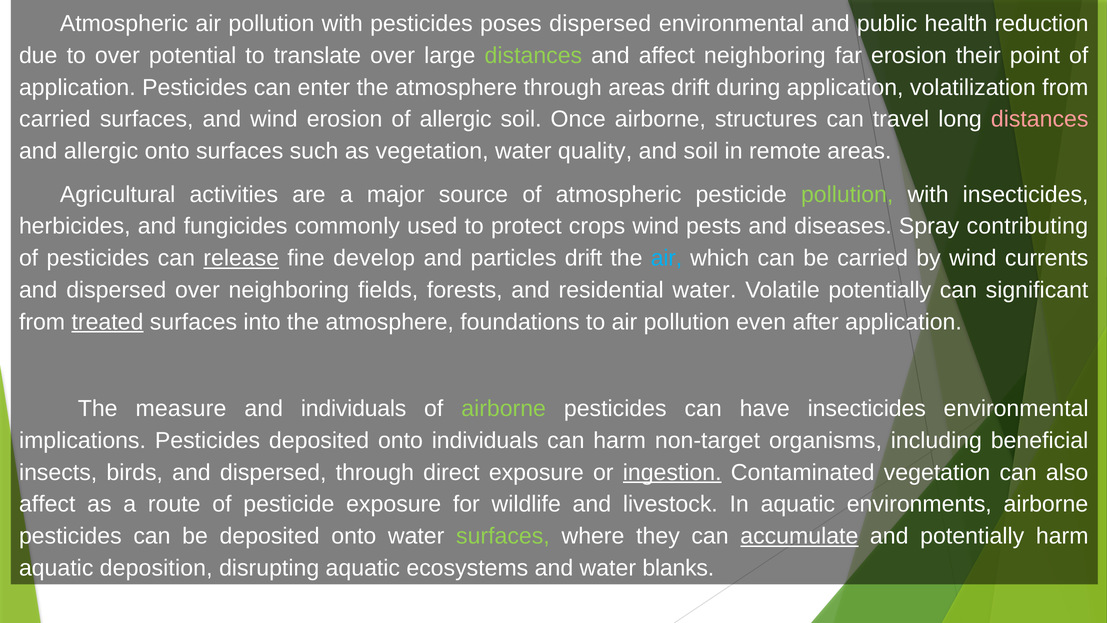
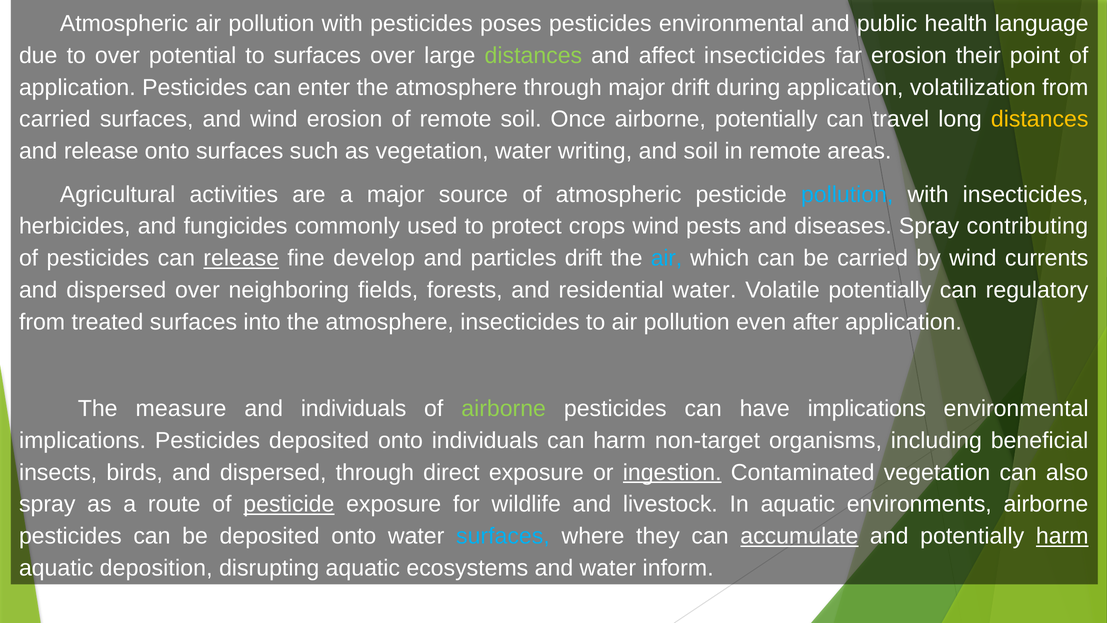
poses dispersed: dispersed -> pesticides
reduction: reduction -> language
to translate: translate -> surfaces
affect neighboring: neighboring -> insecticides
through areas: areas -> major
of allergic: allergic -> remote
airborne structures: structures -> potentially
distances at (1040, 119) colour: pink -> yellow
and allergic: allergic -> release
quality: quality -> writing
pollution at (847, 194) colour: light green -> light blue
significant: significant -> regulatory
treated underline: present -> none
atmosphere foundations: foundations -> insecticides
have insecticides: insecticides -> implications
affect at (47, 504): affect -> spray
pesticide at (289, 504) underline: none -> present
surfaces at (503, 536) colour: light green -> light blue
harm at (1062, 536) underline: none -> present
blanks: blanks -> inform
